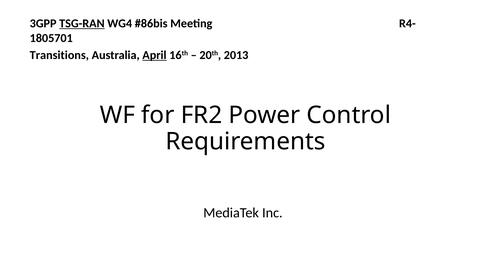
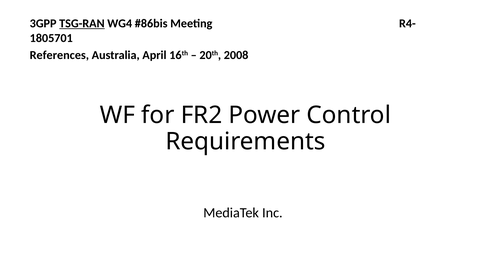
Transitions: Transitions -> References
April underline: present -> none
2013: 2013 -> 2008
